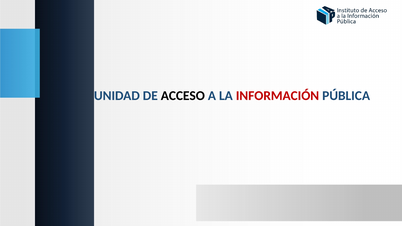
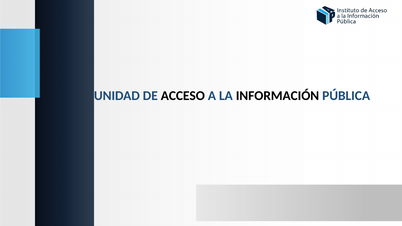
INFORMACIÓN colour: red -> black
